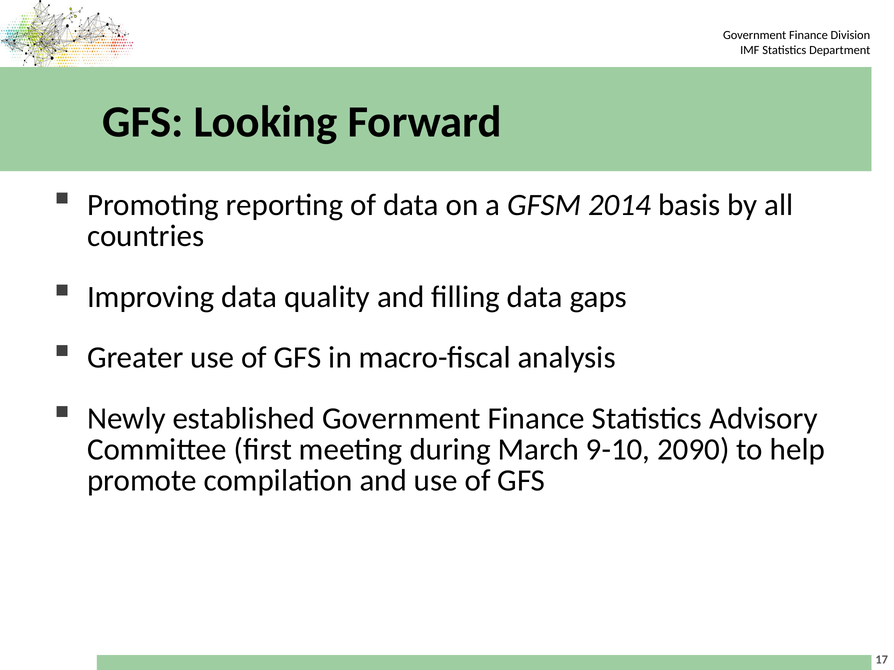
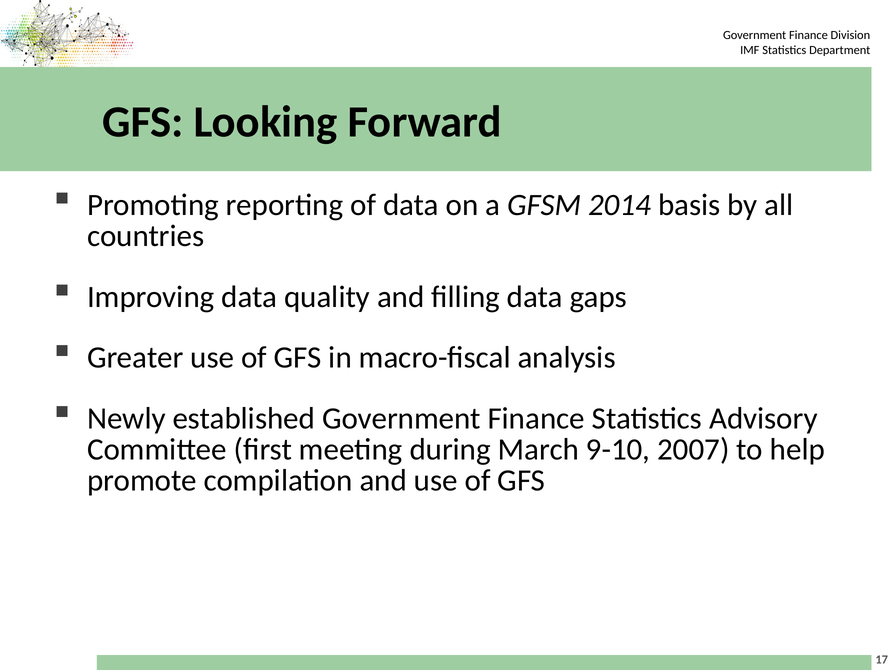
2090: 2090 -> 2007
